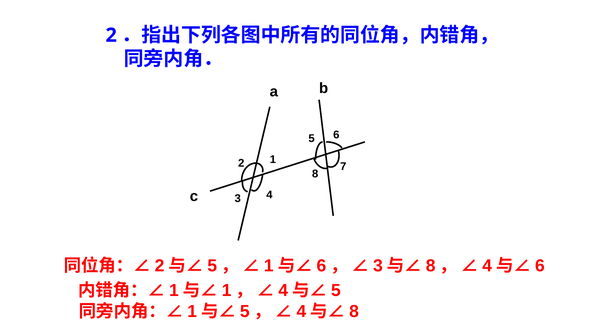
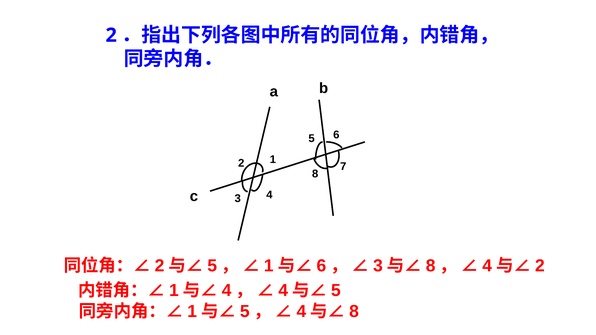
6 at (540, 266): 6 -> 2
1 at (227, 290): 1 -> 4
